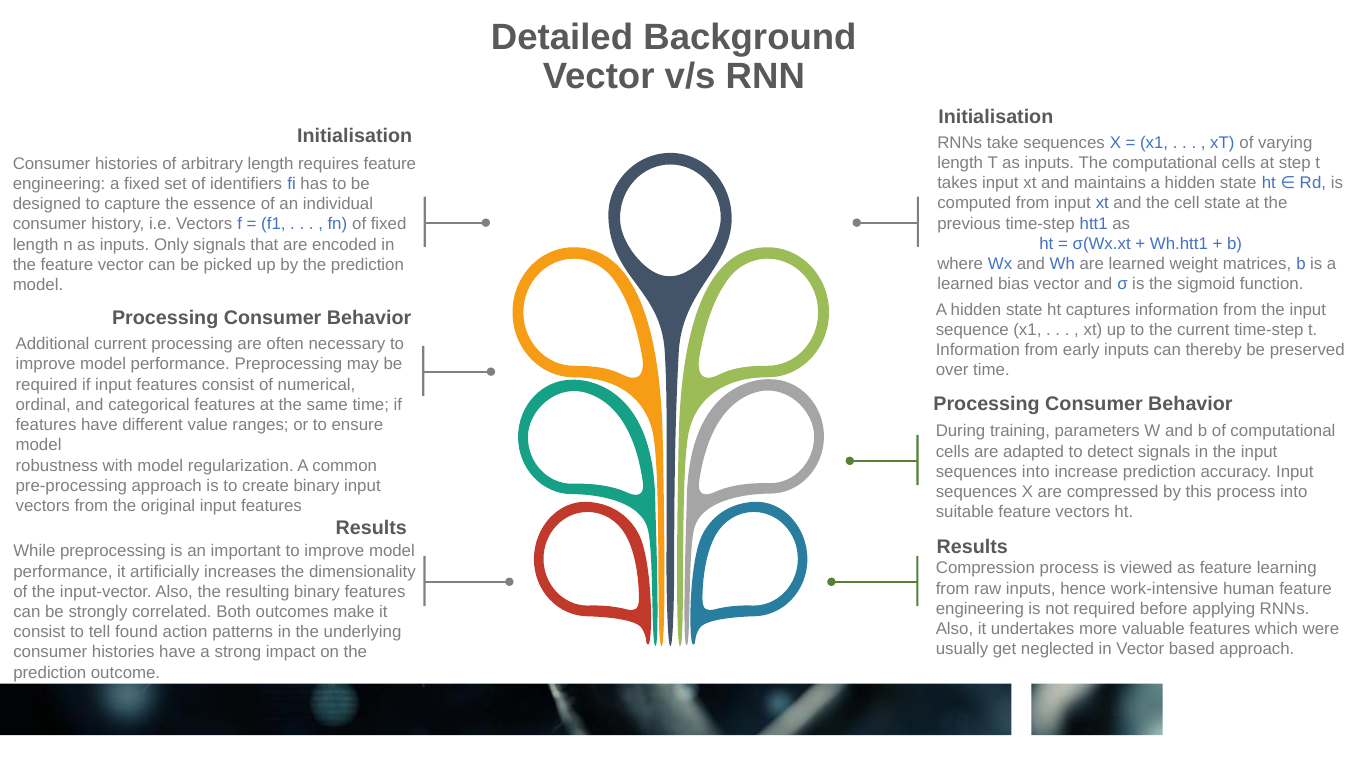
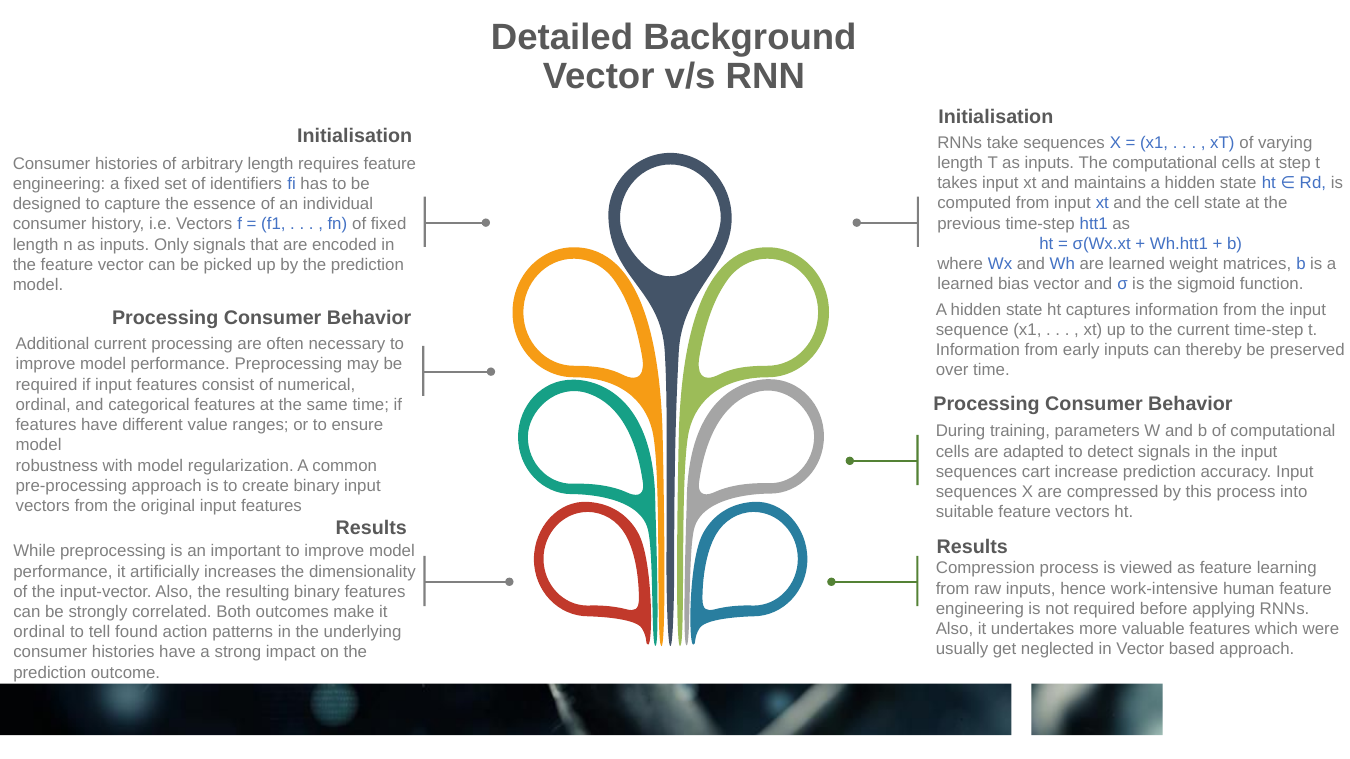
sequences into: into -> cart
consist at (39, 633): consist -> ordinal
